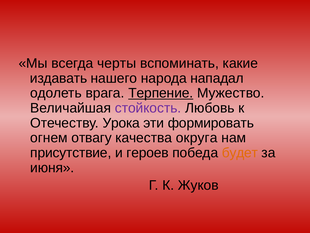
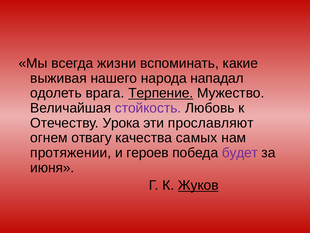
черты: черты -> жизни
издавать: издавать -> выживая
формировать: формировать -> прославляют
округа: округа -> самых
присутствие: присутствие -> протяжении
будет colour: orange -> purple
Жуков underline: none -> present
